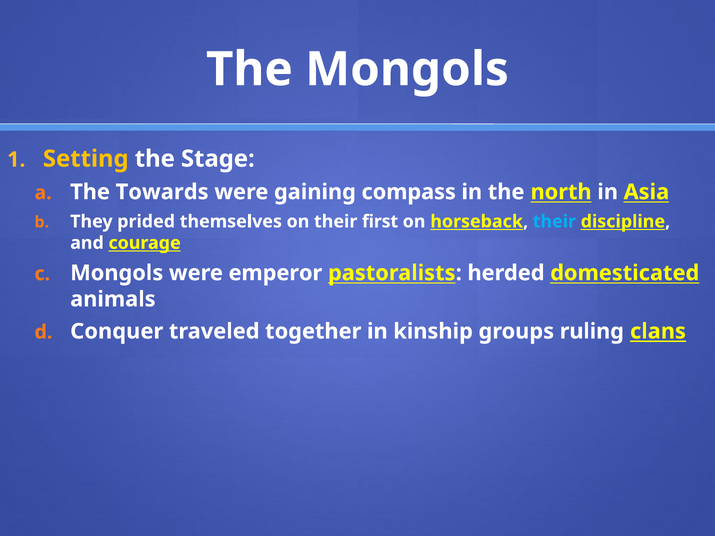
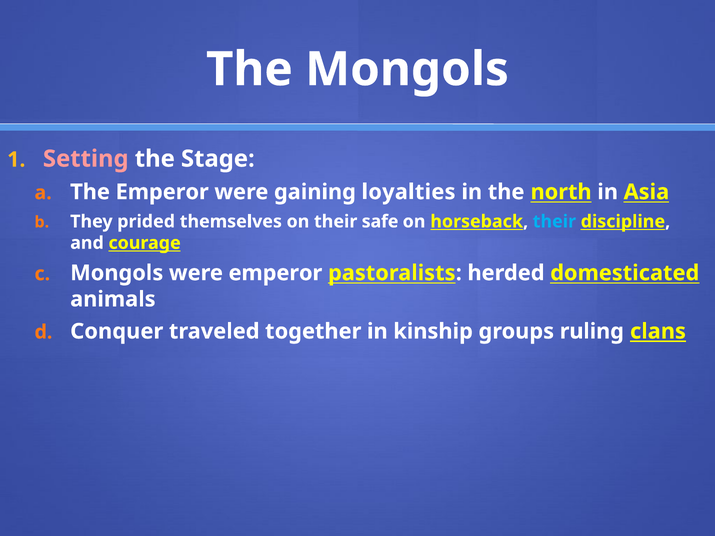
Setting colour: yellow -> pink
The Towards: Towards -> Emperor
compass: compass -> loyalties
first: first -> safe
